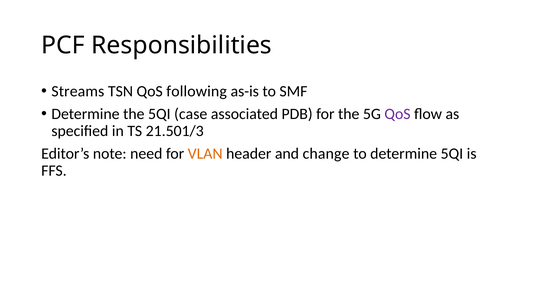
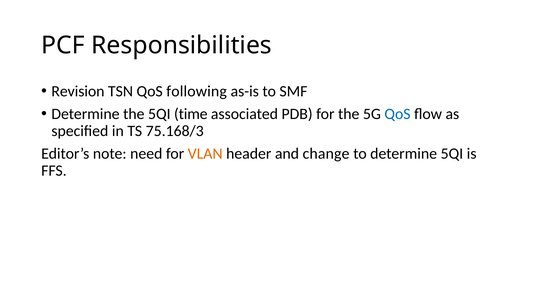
Streams: Streams -> Revision
case: case -> time
QoS at (397, 114) colour: purple -> blue
21.501/3: 21.501/3 -> 75.168/3
